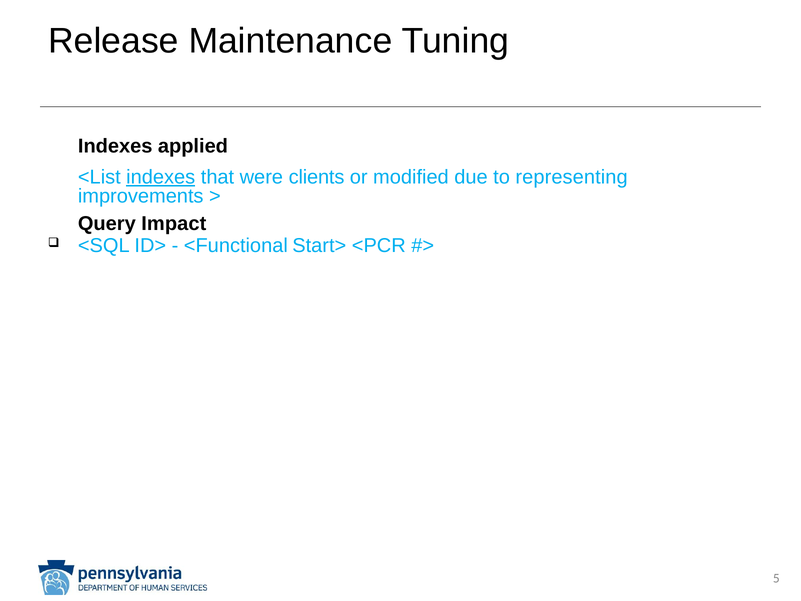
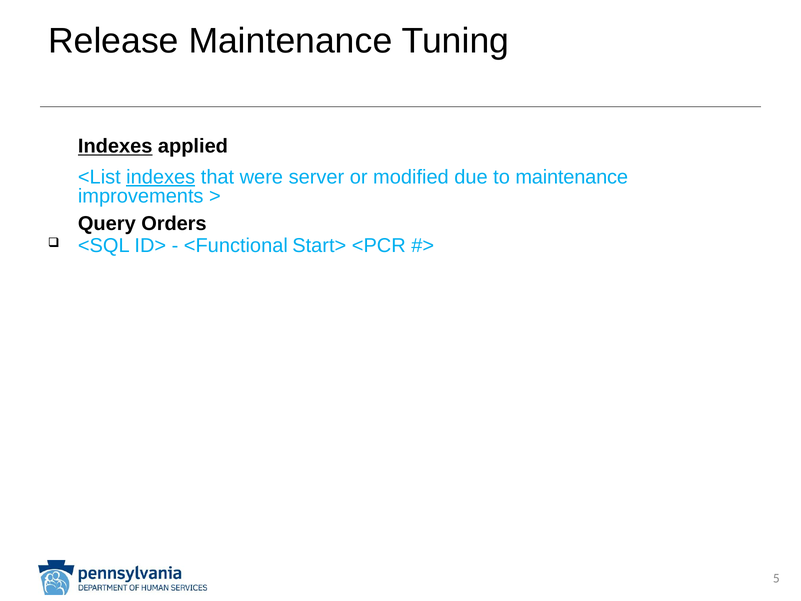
Indexes at (115, 146) underline: none -> present
clients: clients -> server
to representing: representing -> maintenance
Impact: Impact -> Orders
